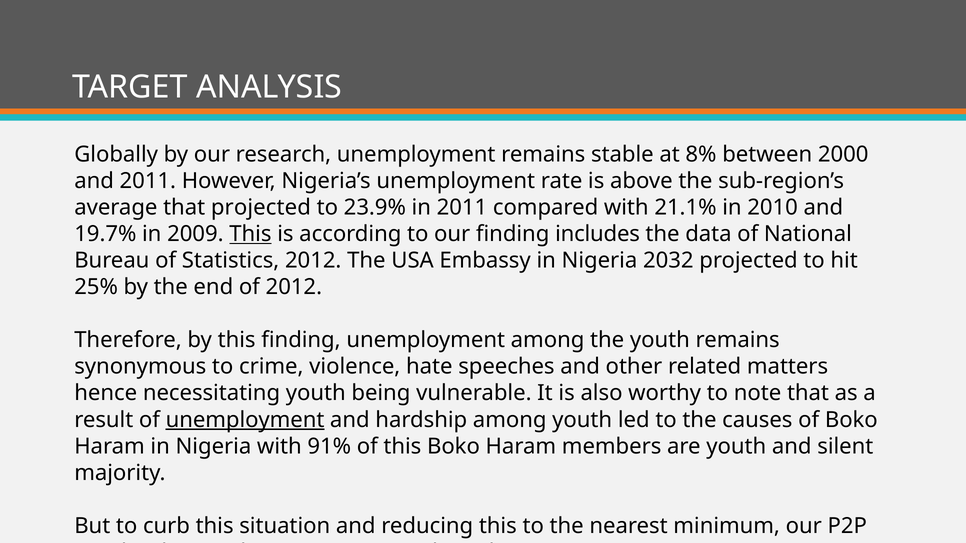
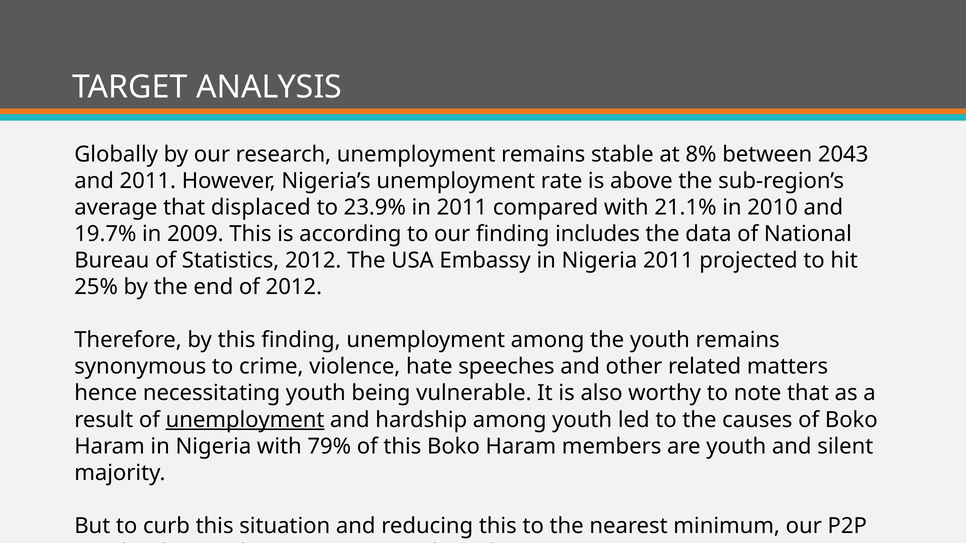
2000: 2000 -> 2043
that projected: projected -> displaced
This at (250, 234) underline: present -> none
Nigeria 2032: 2032 -> 2011
91%: 91% -> 79%
